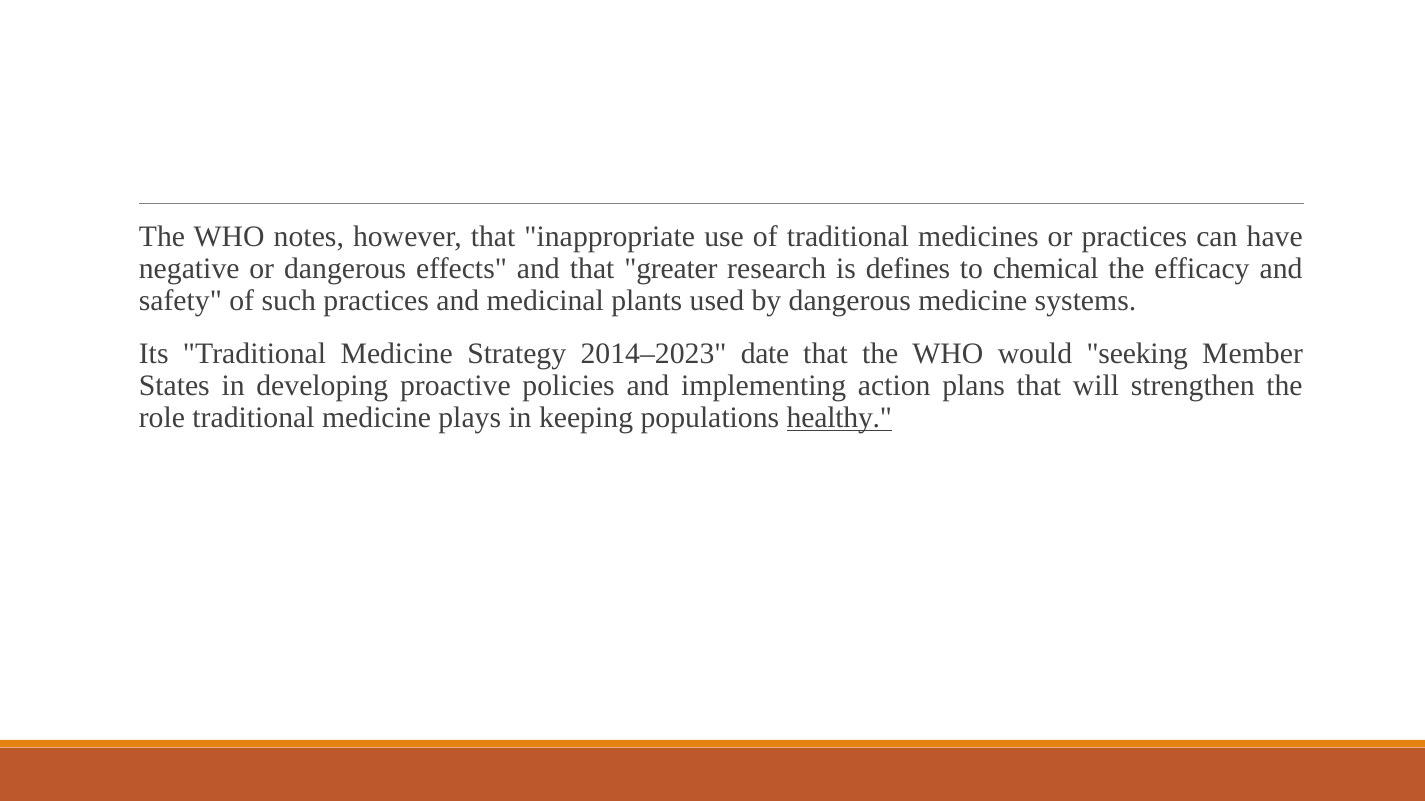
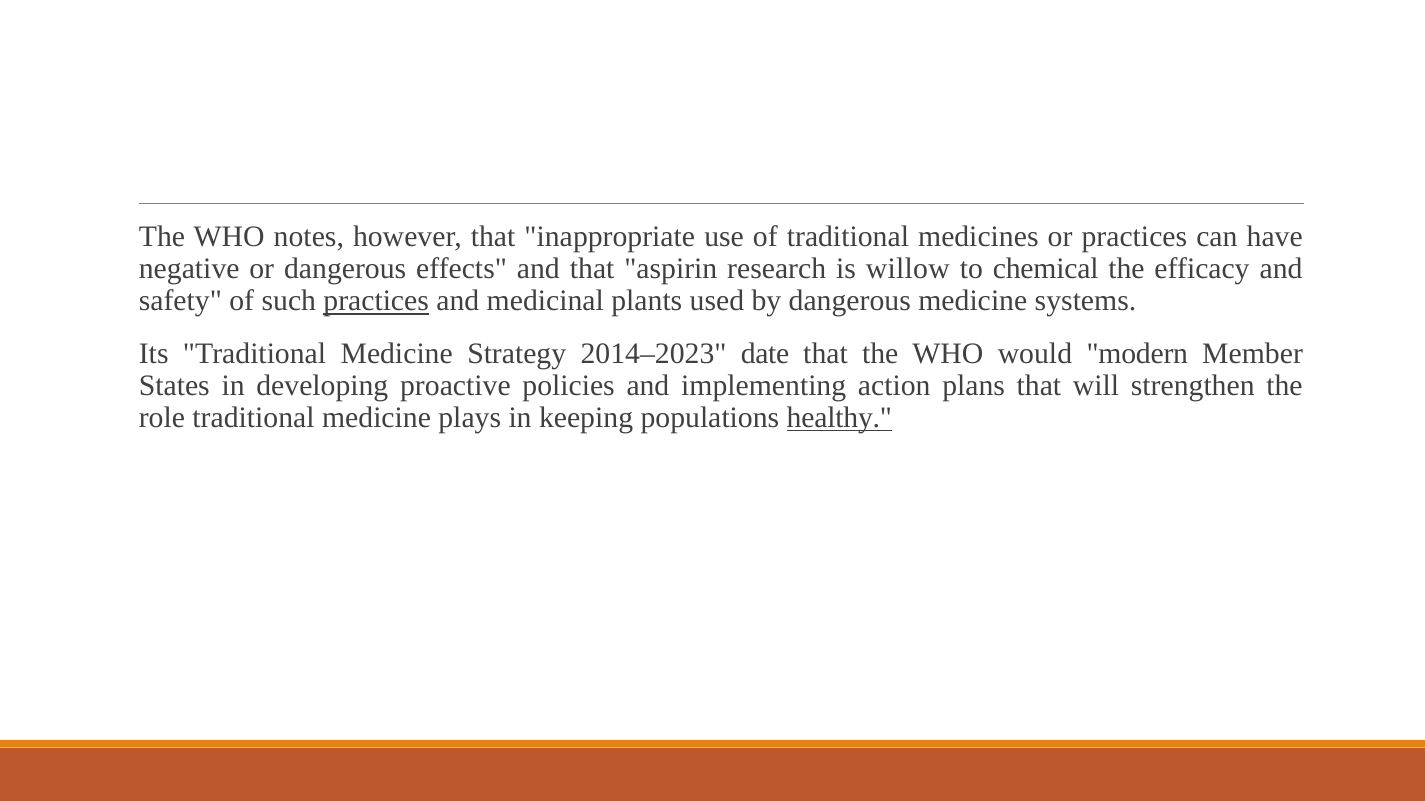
greater: greater -> aspirin
defines: defines -> willow
practices at (376, 301) underline: none -> present
seeking: seeking -> modern
